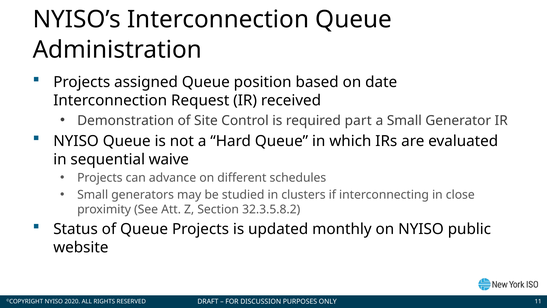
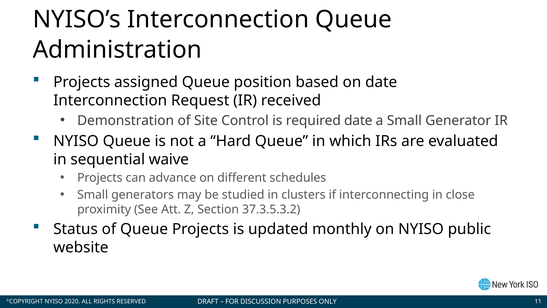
required part: part -> date
32.3.5.8.2: 32.3.5.8.2 -> 37.3.5.3.2
